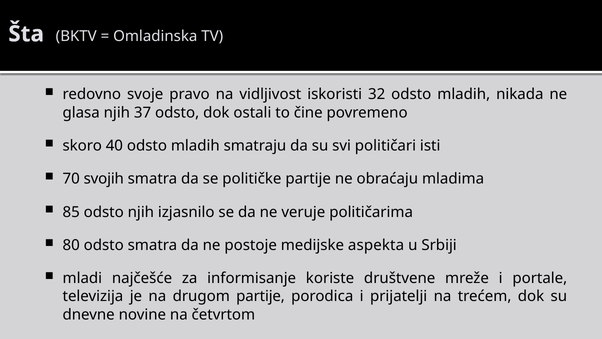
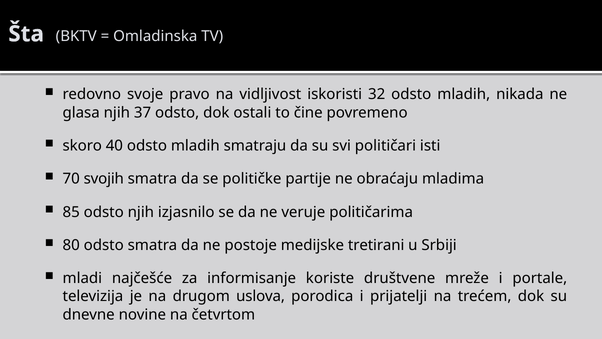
aspekta: aspekta -> tretirani
drugom partije: partije -> uslova
